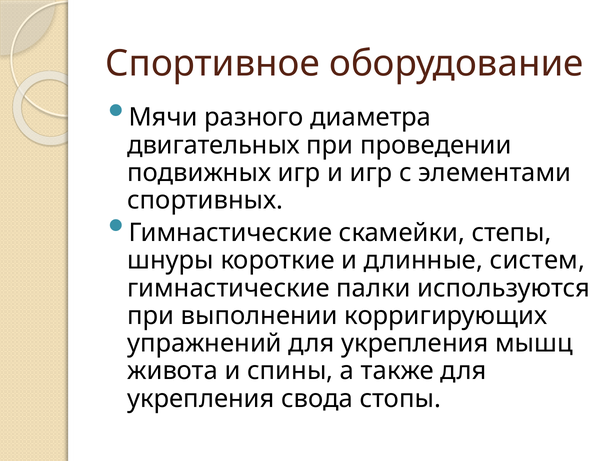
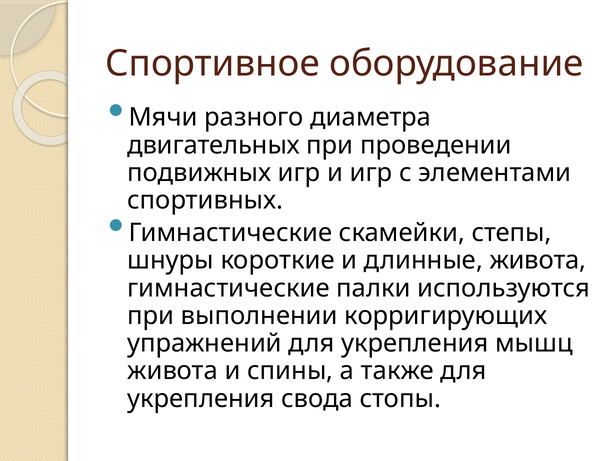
длинные систем: систем -> живота
